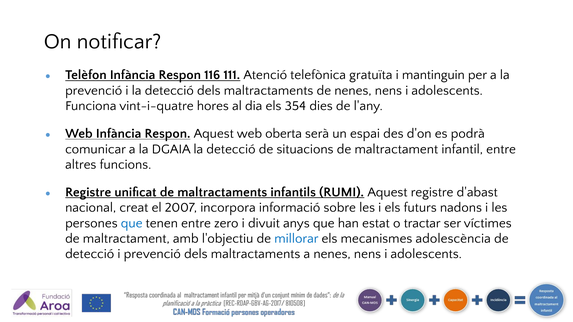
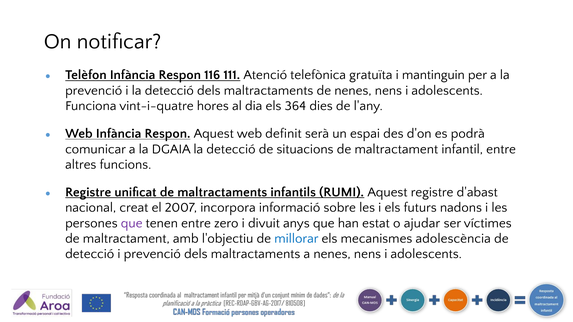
354: 354 -> 364
oberta: oberta -> definit
que at (132, 223) colour: blue -> purple
tractar: tractar -> ajudar
